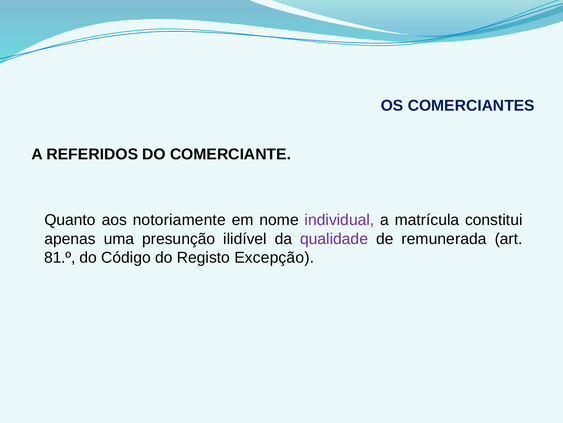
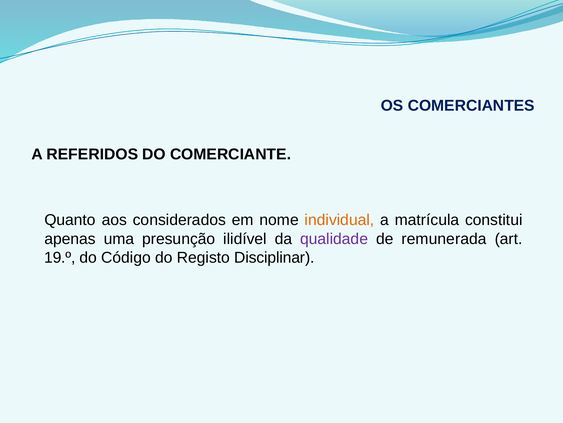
notoriamente: notoriamente -> considerados
individual colour: purple -> orange
81.º: 81.º -> 19.º
Excepção: Excepção -> Disciplinar
